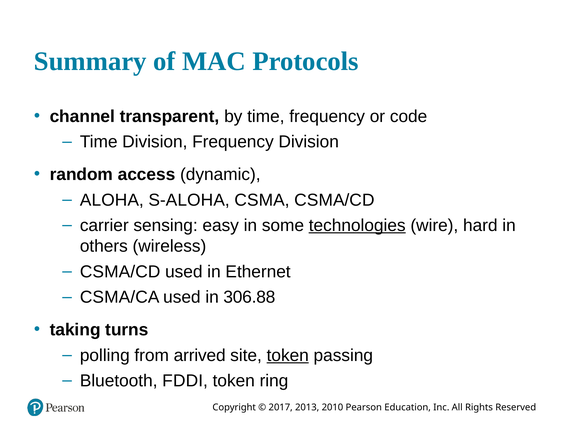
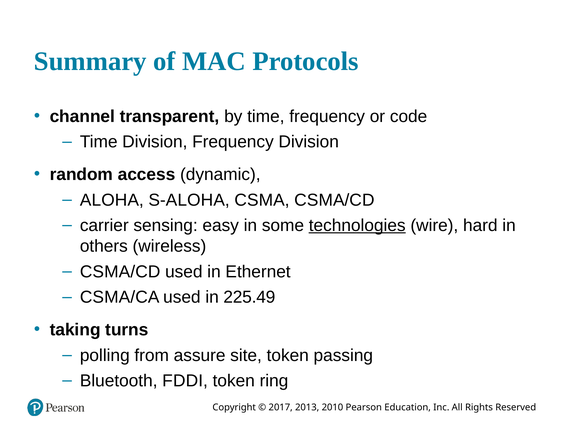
306.88: 306.88 -> 225.49
arrived: arrived -> assure
token at (288, 355) underline: present -> none
